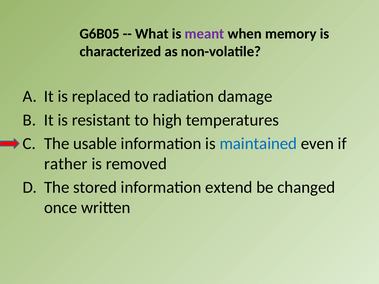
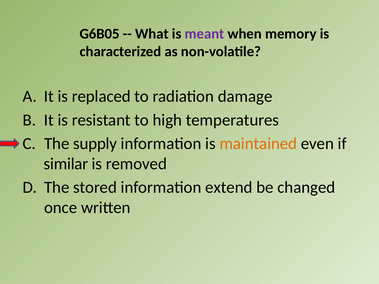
usable: usable -> supply
maintained colour: blue -> orange
rather: rather -> similar
